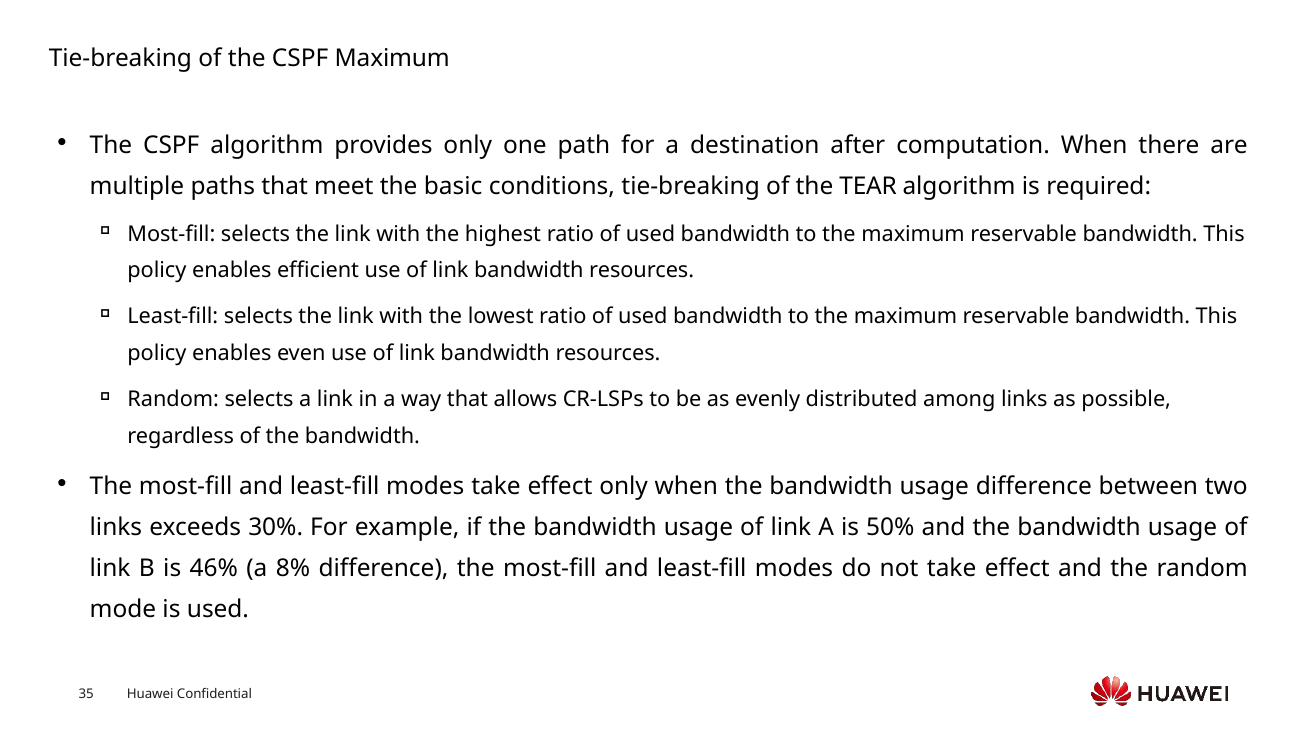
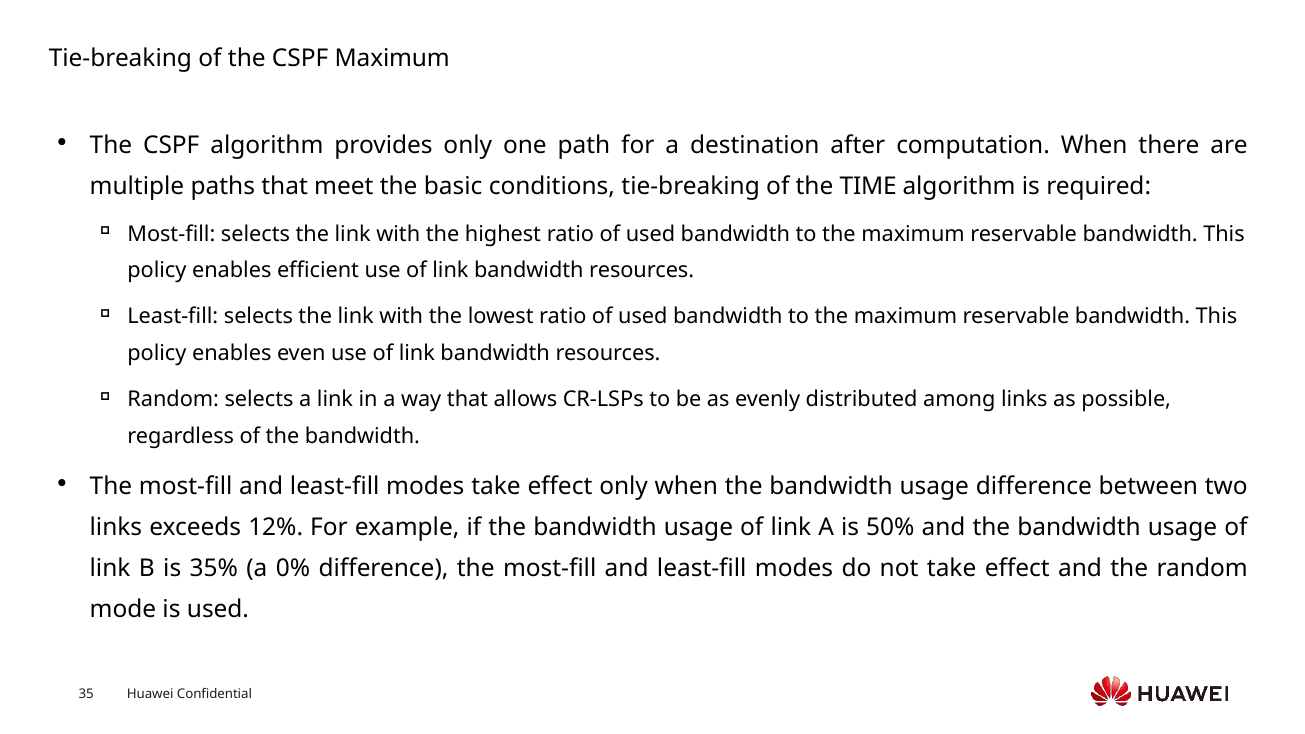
TEAR: TEAR -> TIME
30%: 30% -> 12%
46%: 46% -> 35%
8%: 8% -> 0%
